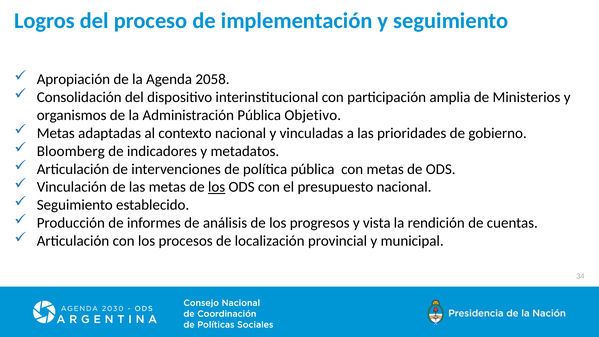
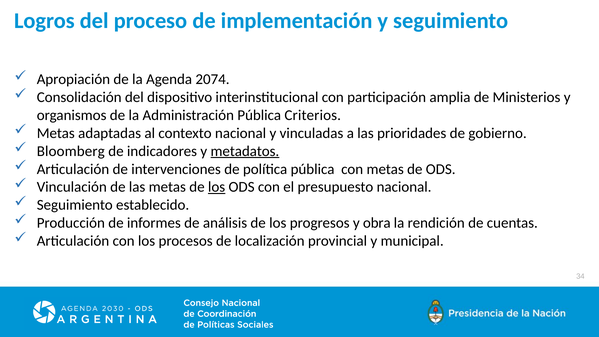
2058: 2058 -> 2074
Objetivo: Objetivo -> Criterios
metadatos underline: none -> present
vista: vista -> obra
